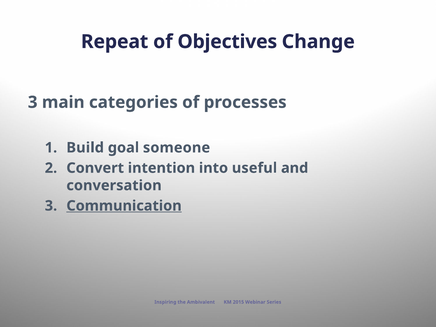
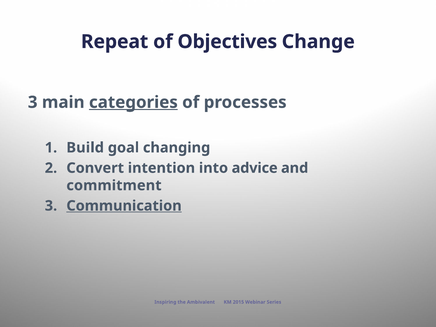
categories underline: none -> present
someone: someone -> changing
useful: useful -> advice
conversation: conversation -> commitment
